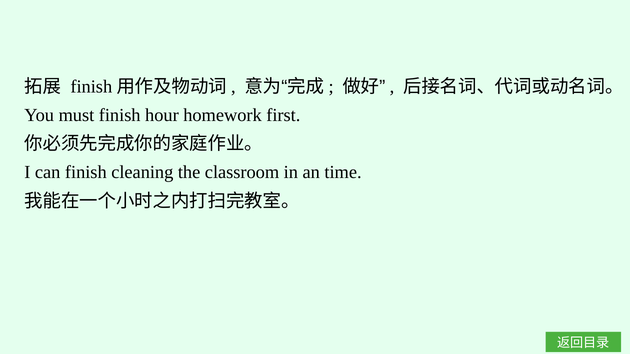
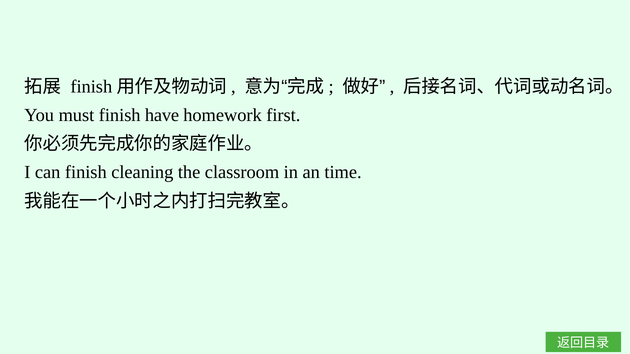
hour: hour -> have
